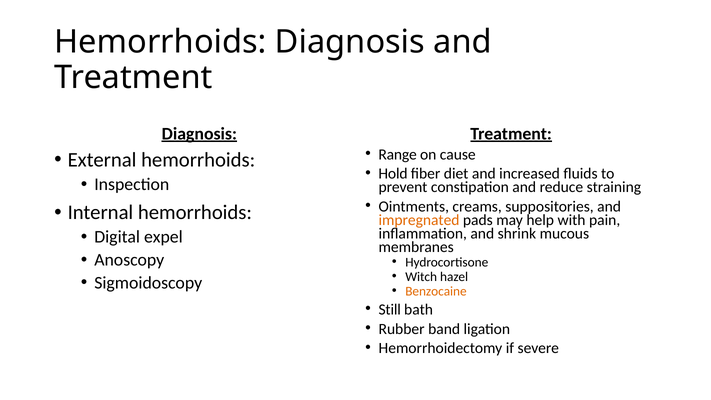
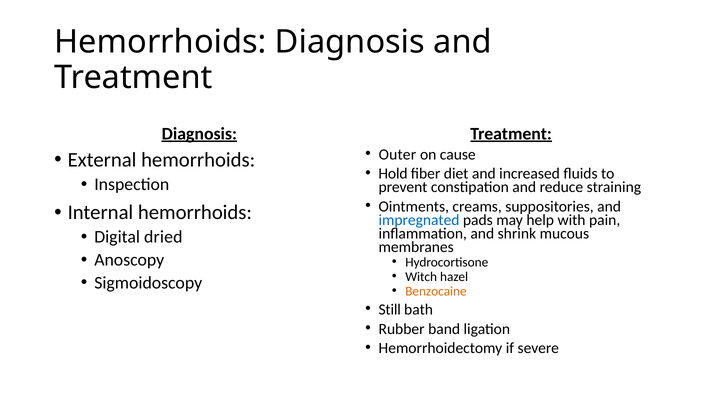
Range: Range -> Outer
impregnated colour: orange -> blue
expel: expel -> dried
